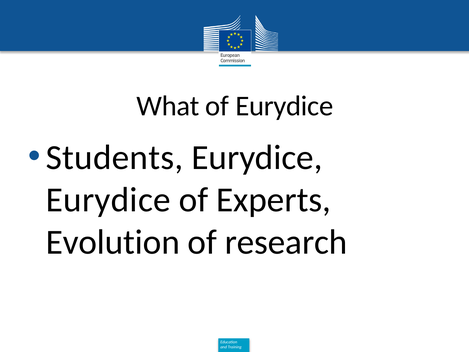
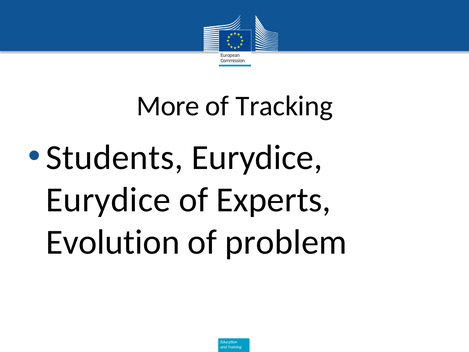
What: What -> More
of Eurydice: Eurydice -> Tracking
research: research -> problem
